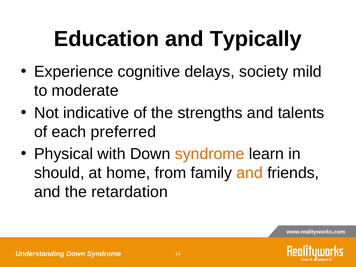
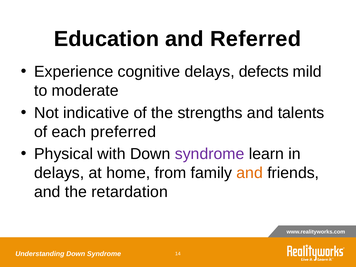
Typically: Typically -> Referred
society: society -> defects
syndrome at (210, 154) colour: orange -> purple
should at (59, 173): should -> delays
